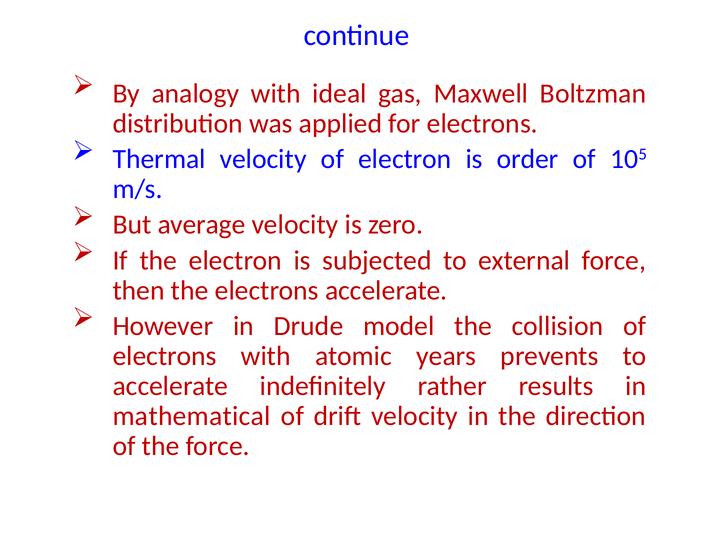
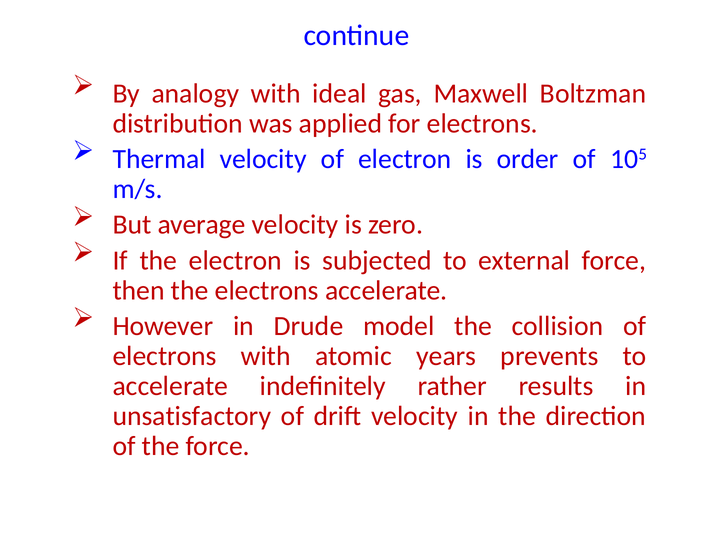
mathematical: mathematical -> unsatisfactory
